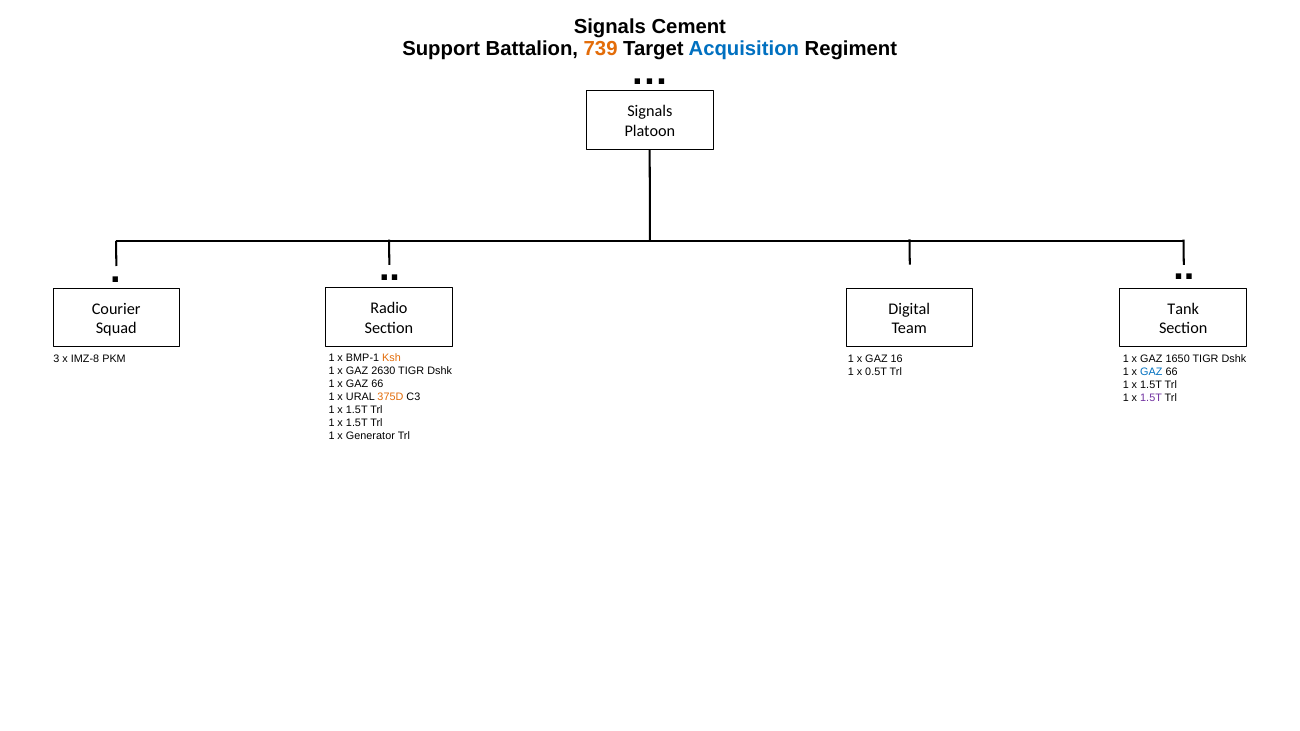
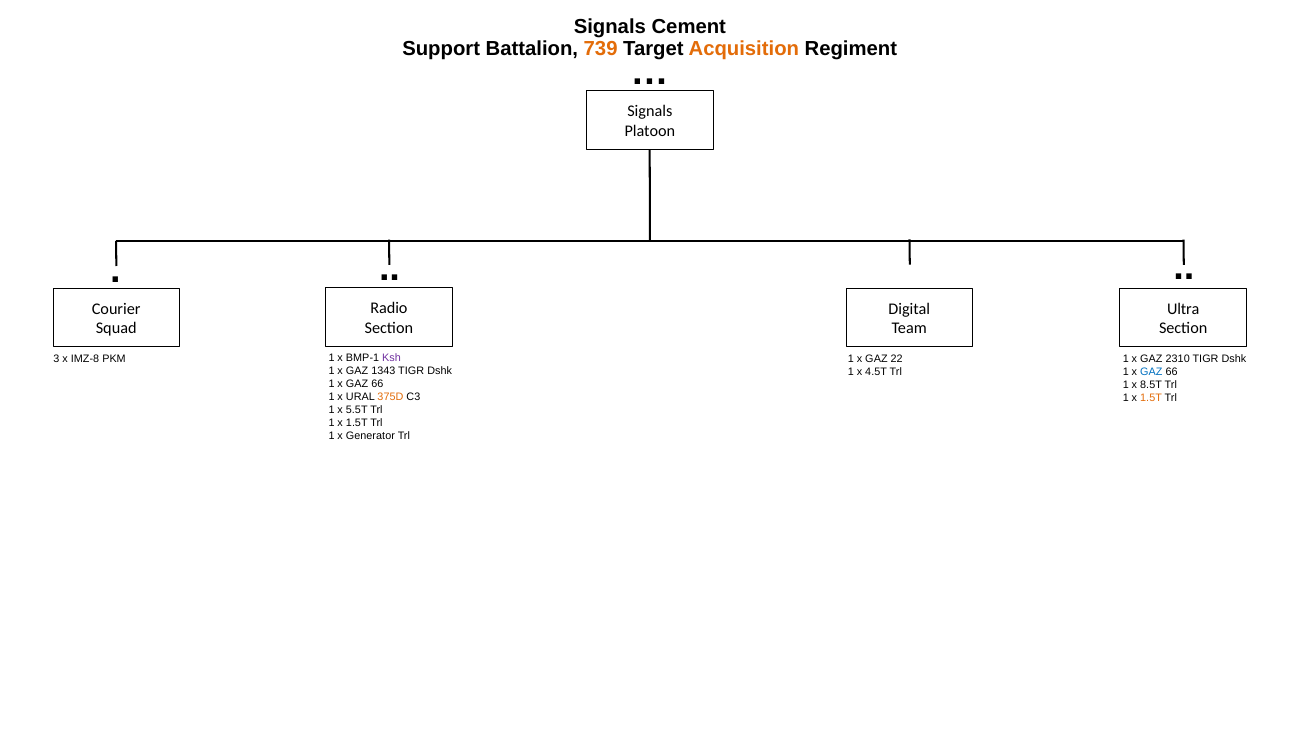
Acquisition colour: blue -> orange
Tank: Tank -> Ultra
Ksh colour: orange -> purple
16: 16 -> 22
1650: 1650 -> 2310
2630: 2630 -> 1343
0.5T: 0.5T -> 4.5T
1.5T at (1151, 385): 1.5T -> 8.5T
1.5T at (1151, 398) colour: purple -> orange
1.5T at (357, 410): 1.5T -> 5.5T
